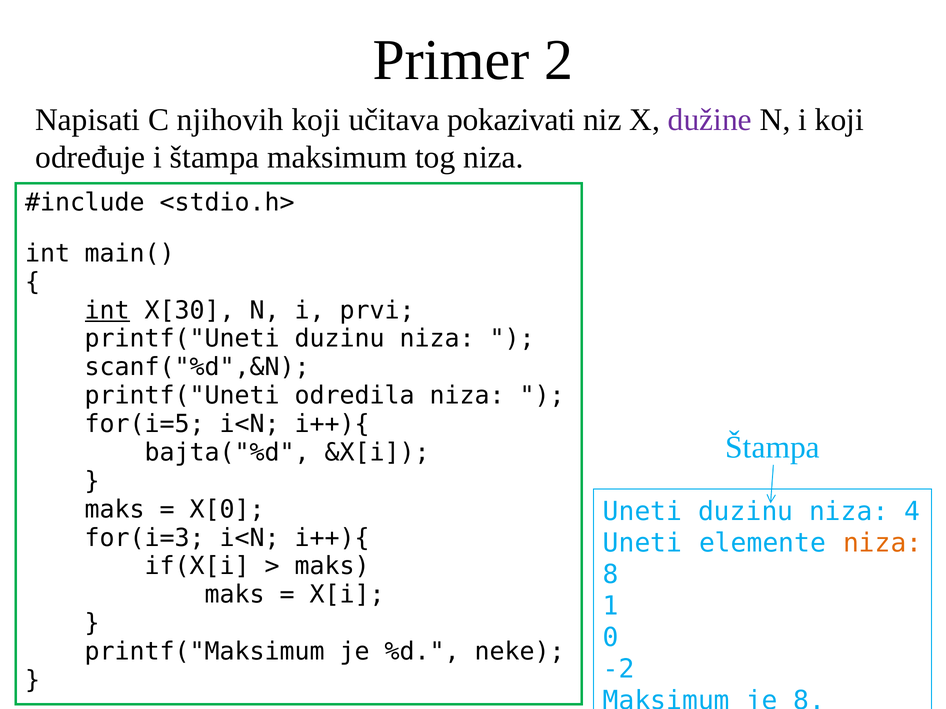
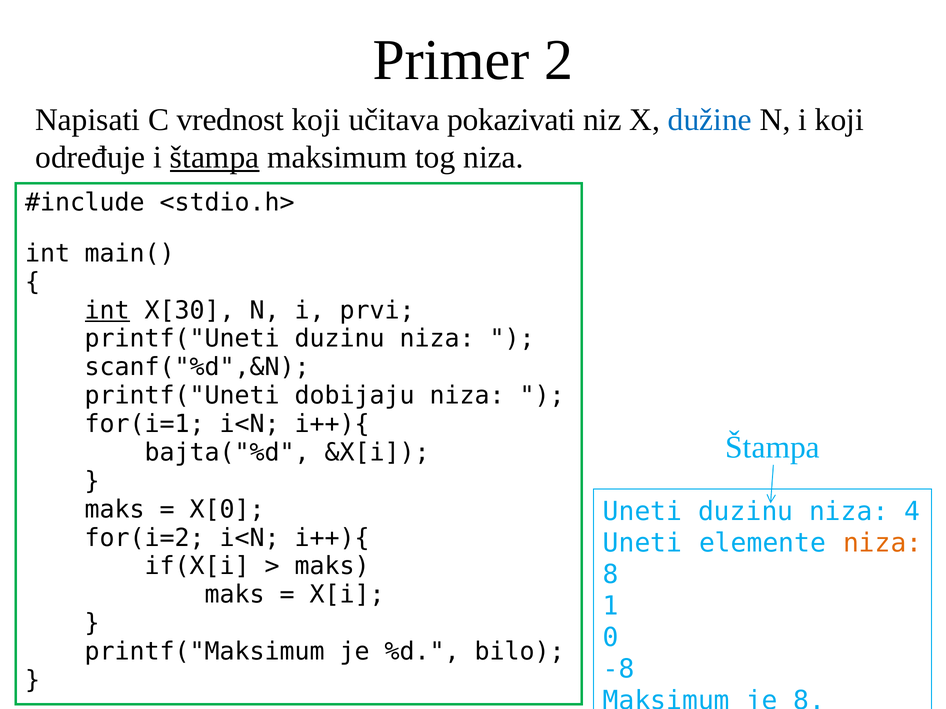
njihovih: njihovih -> vrednost
dužine colour: purple -> blue
štampa at (215, 158) underline: none -> present
odredila: odredila -> dobijaju
for(i=5: for(i=5 -> for(i=1
for(i=3: for(i=3 -> for(i=2
neke: neke -> bilo
-2: -2 -> -8
